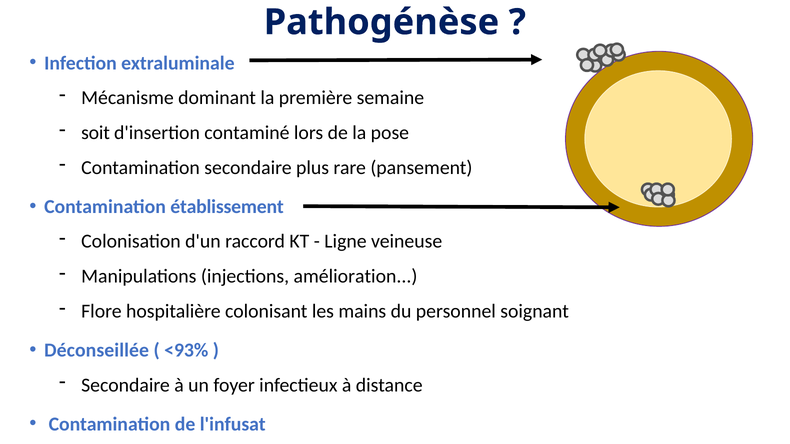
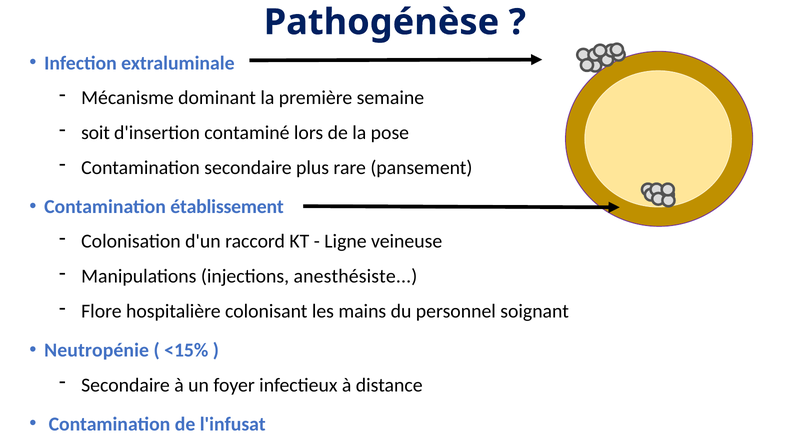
amélioration: amélioration -> anesthésiste
Déconseillée: Déconseillée -> Neutropénie
<93%: <93% -> <15%
